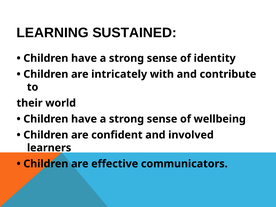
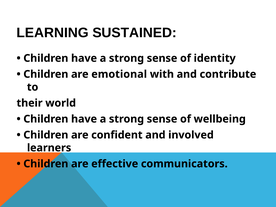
intricately: intricately -> emotional
